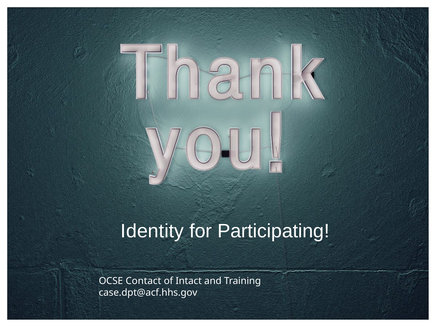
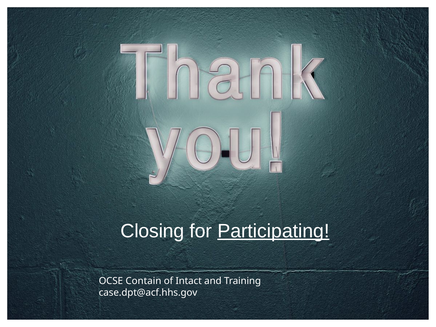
Identity: Identity -> Closing
Participating underline: none -> present
Contact: Contact -> Contain
